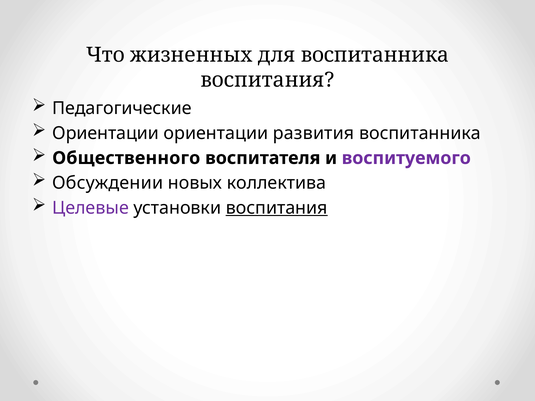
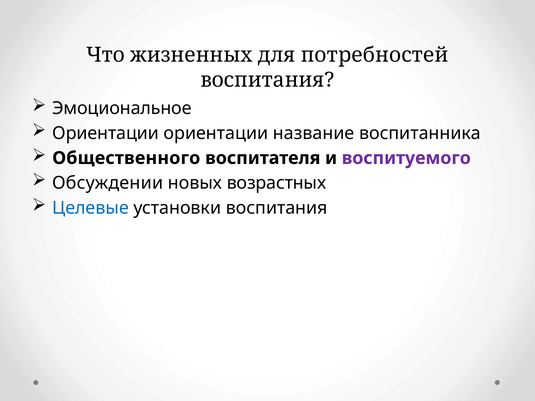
для воспитанника: воспитанника -> потребностей
Педагогические: Педагогические -> Эмоциональное
развития: развития -> название
коллектива: коллектива -> возрастных
Целевые colour: purple -> blue
воспитания at (277, 208) underline: present -> none
